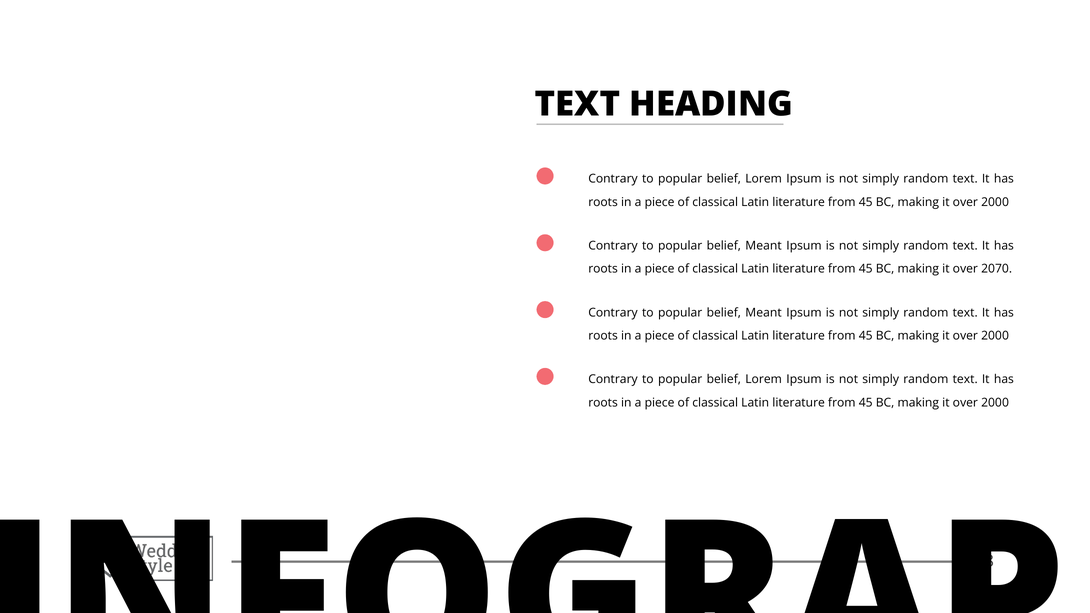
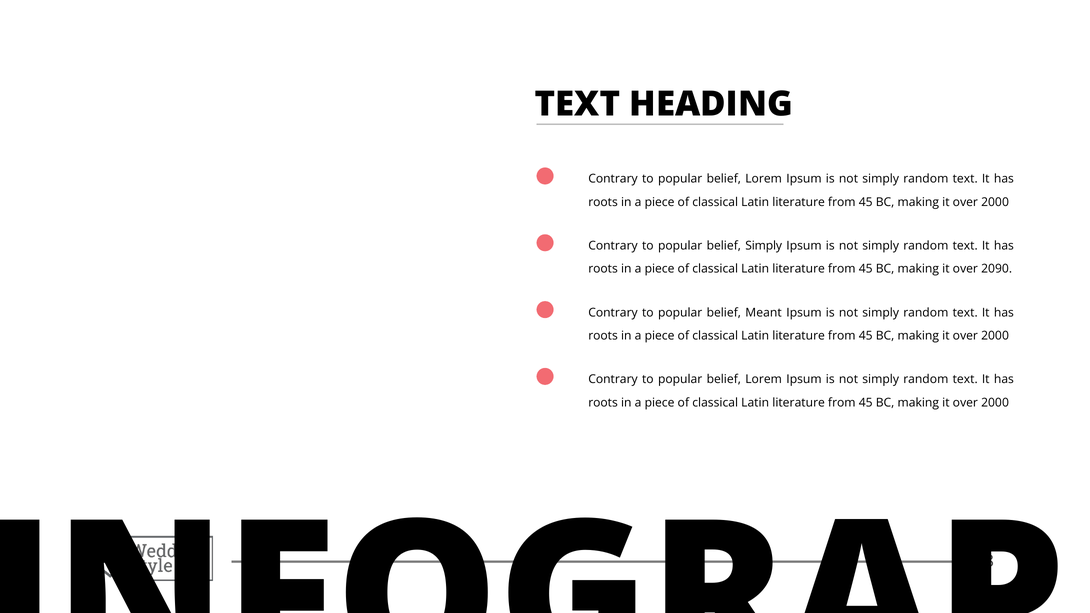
Meant at (764, 246): Meant -> Simply
2070: 2070 -> 2090
